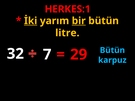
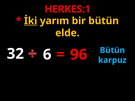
bir underline: present -> none
litre: litre -> elde
7: 7 -> 6
29: 29 -> 96
